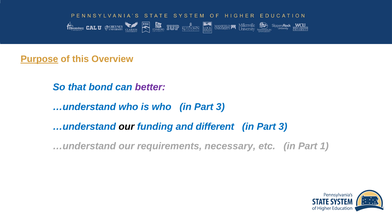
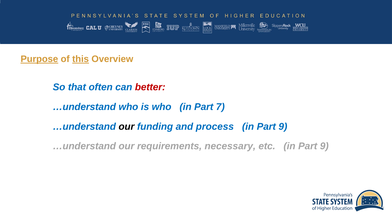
this underline: none -> present
bond: bond -> often
better colour: purple -> red
who in Part 3: 3 -> 7
different: different -> process
3 at (283, 126): 3 -> 9
etc in Part 1: 1 -> 9
